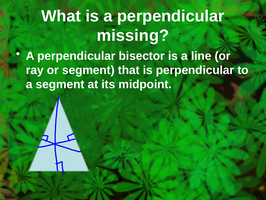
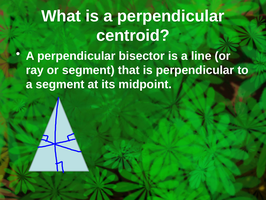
missing: missing -> centroid
